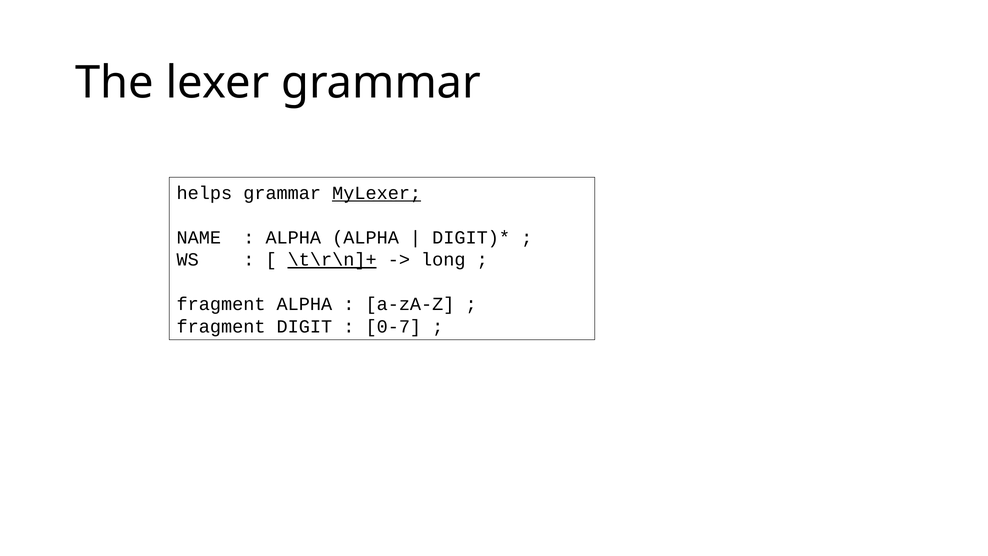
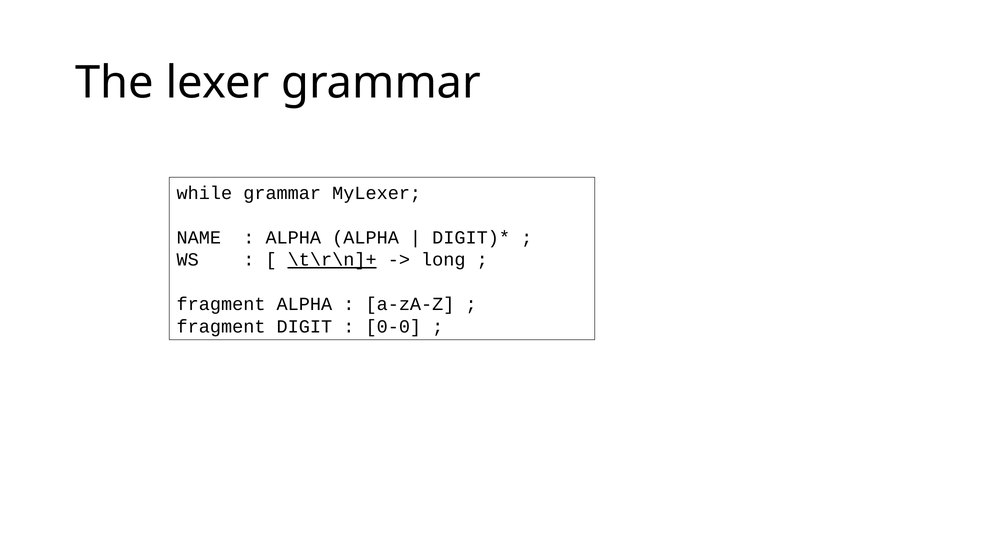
helps: helps -> while
MyLexer underline: present -> none
0-7: 0-7 -> 0-0
